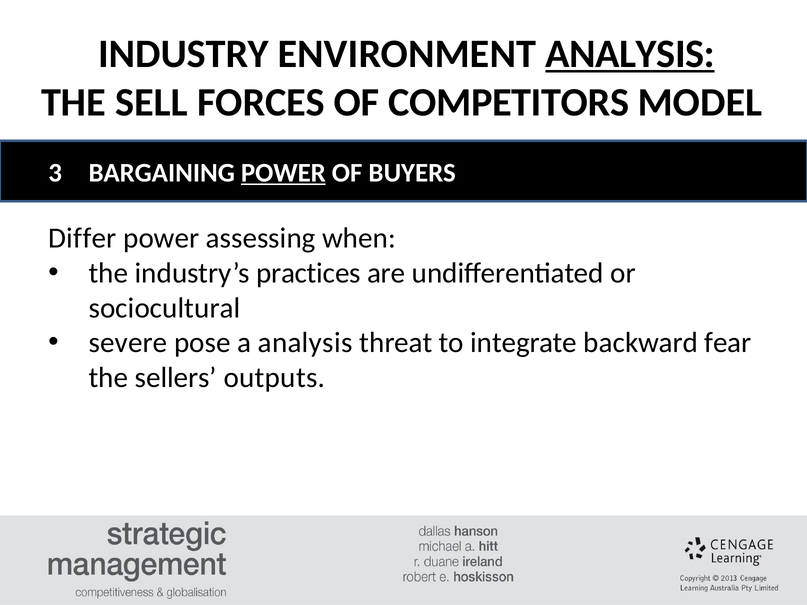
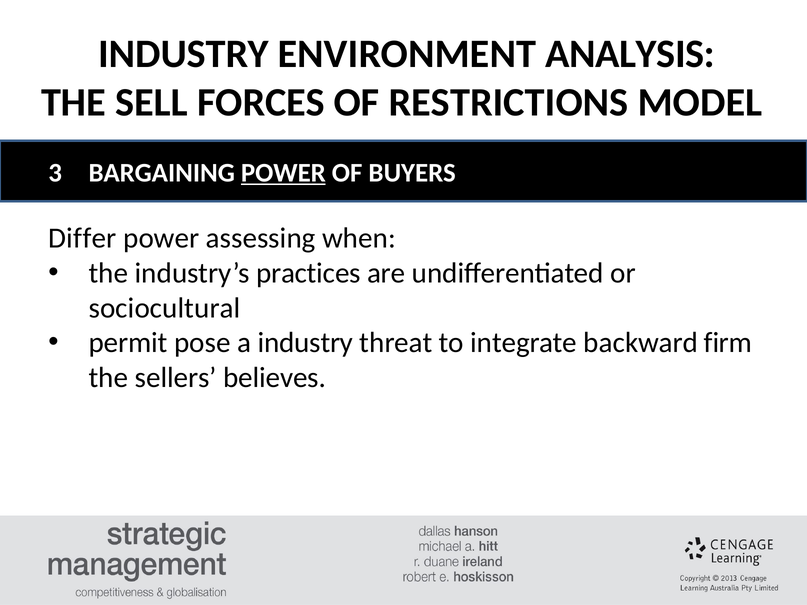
ANALYSIS at (630, 54) underline: present -> none
COMPETITORS: COMPETITORS -> RESTRICTIONS
severe: severe -> permit
a analysis: analysis -> industry
fear: fear -> firm
outputs: outputs -> believes
